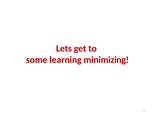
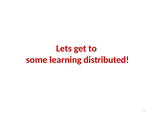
minimizing: minimizing -> distributed
